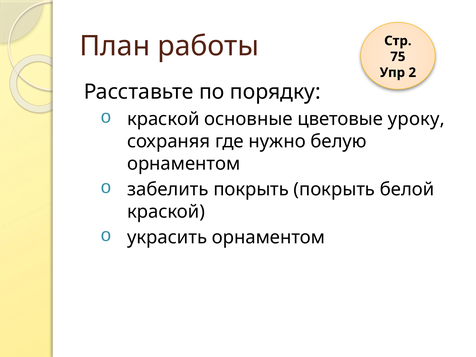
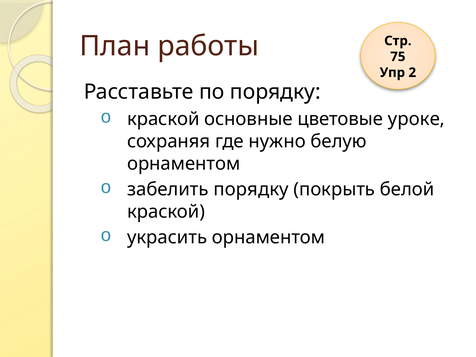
уроку: уроку -> уроке
забелить покрыть: покрыть -> порядку
